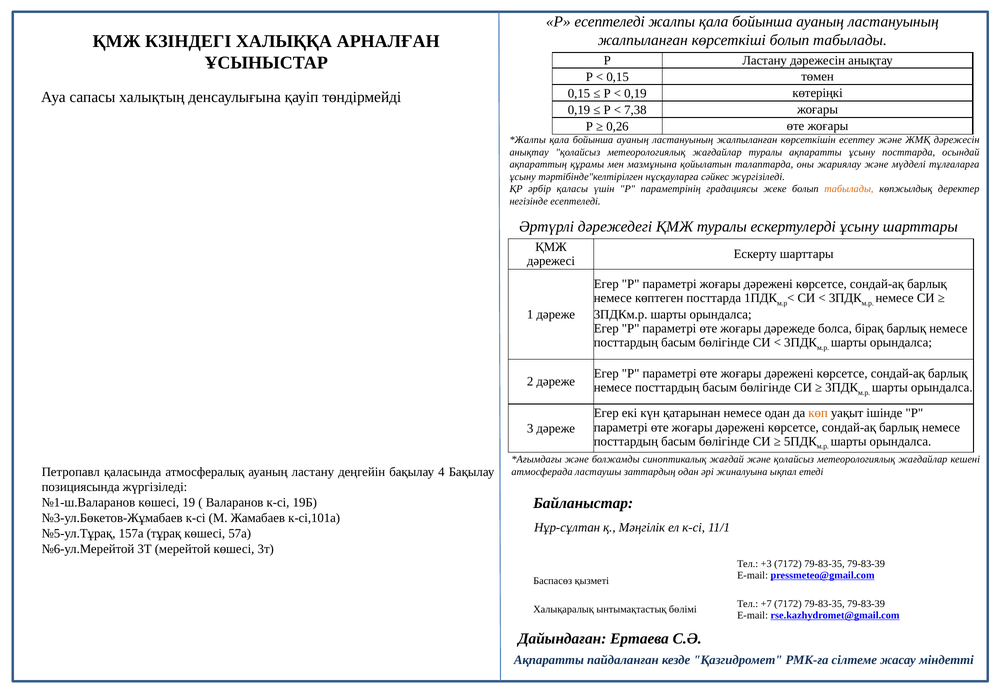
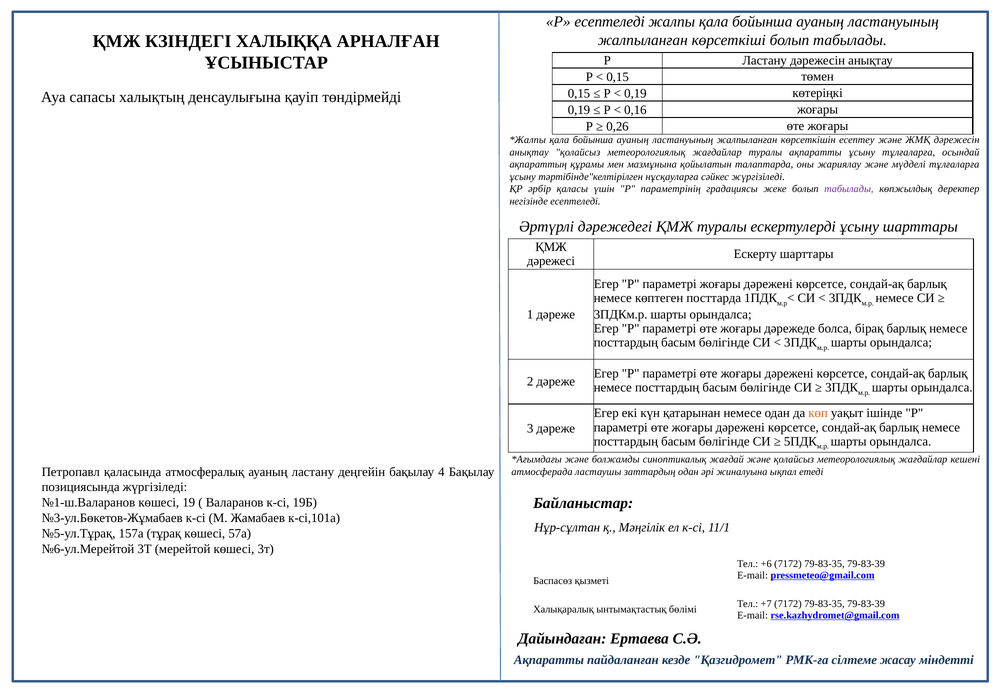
7,38: 7,38 -> 0,16
ұсыну посттарда: посттарда -> тұлғаларға
табылады at (849, 189) colour: orange -> purple
+3: +3 -> +6
